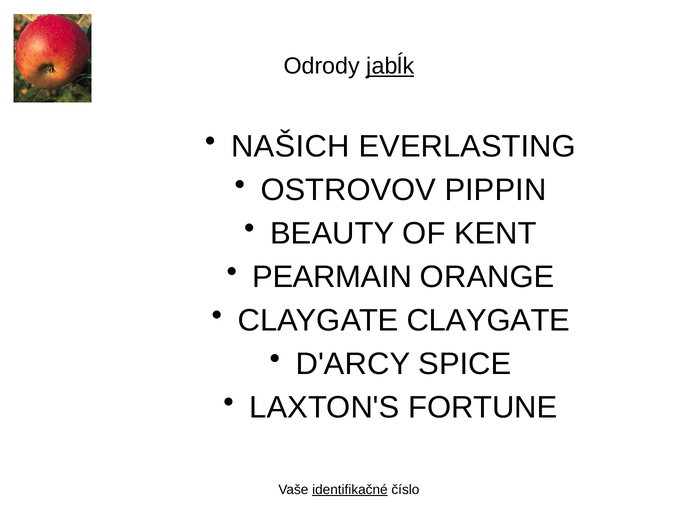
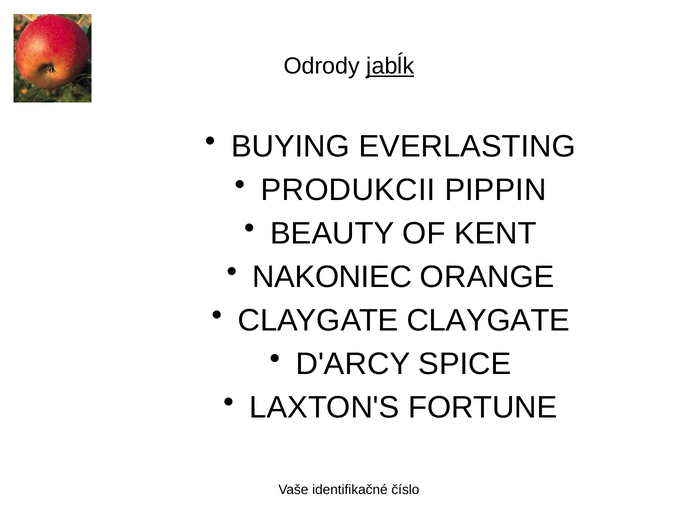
NAŠICH: NAŠICH -> BUYING
OSTROVOV: OSTROVOV -> PRODUKCII
PEARMAIN: PEARMAIN -> NAKONIEC
identifikačné underline: present -> none
